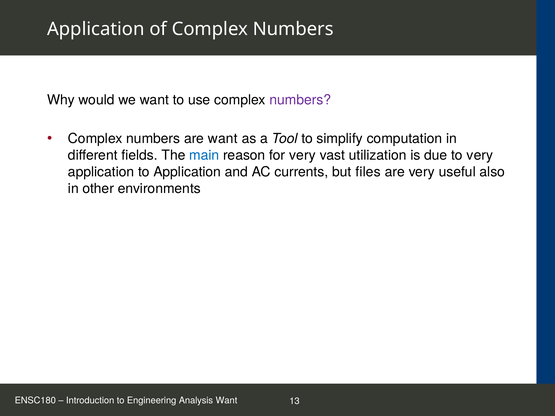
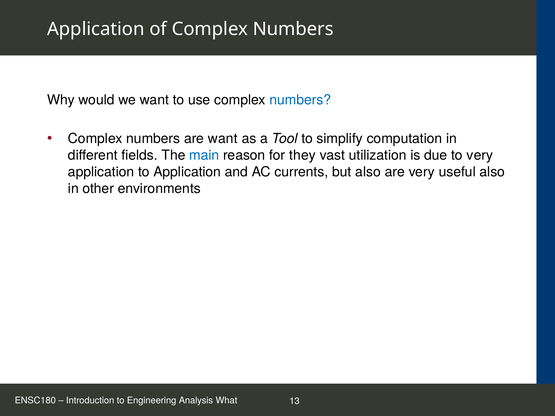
numbers at (300, 100) colour: purple -> blue
for very: very -> they
but files: files -> also
Analysis Want: Want -> What
